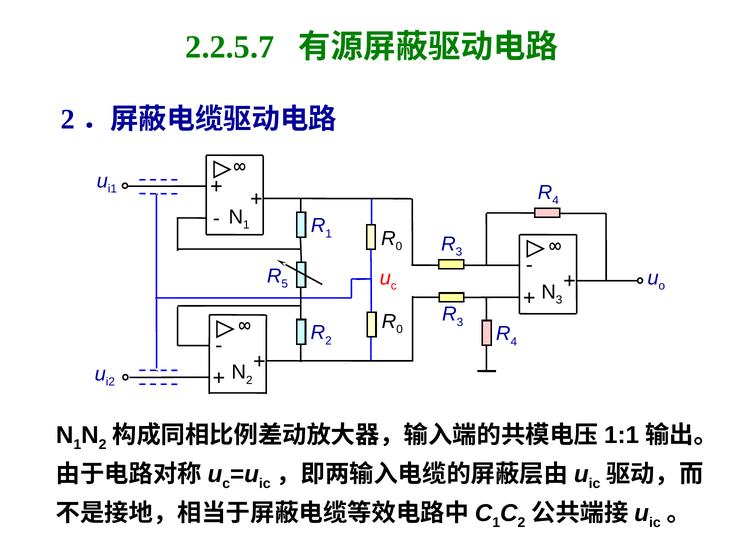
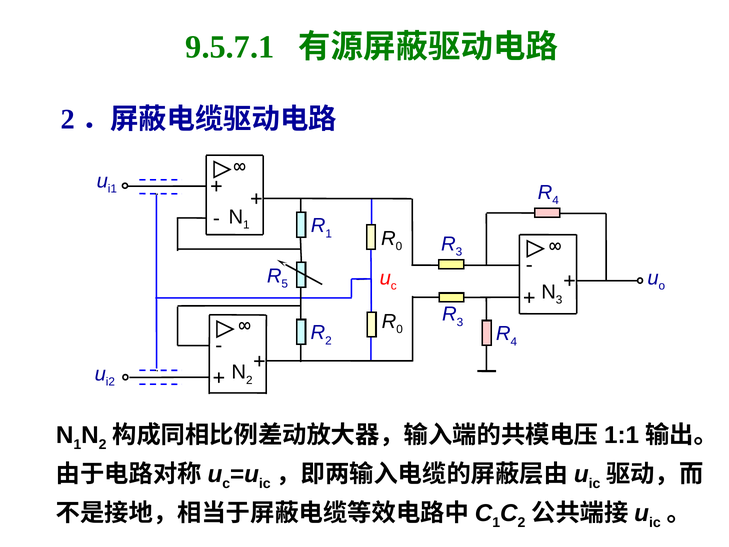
2.2.5.7: 2.2.5.7 -> 9.5.7.1
